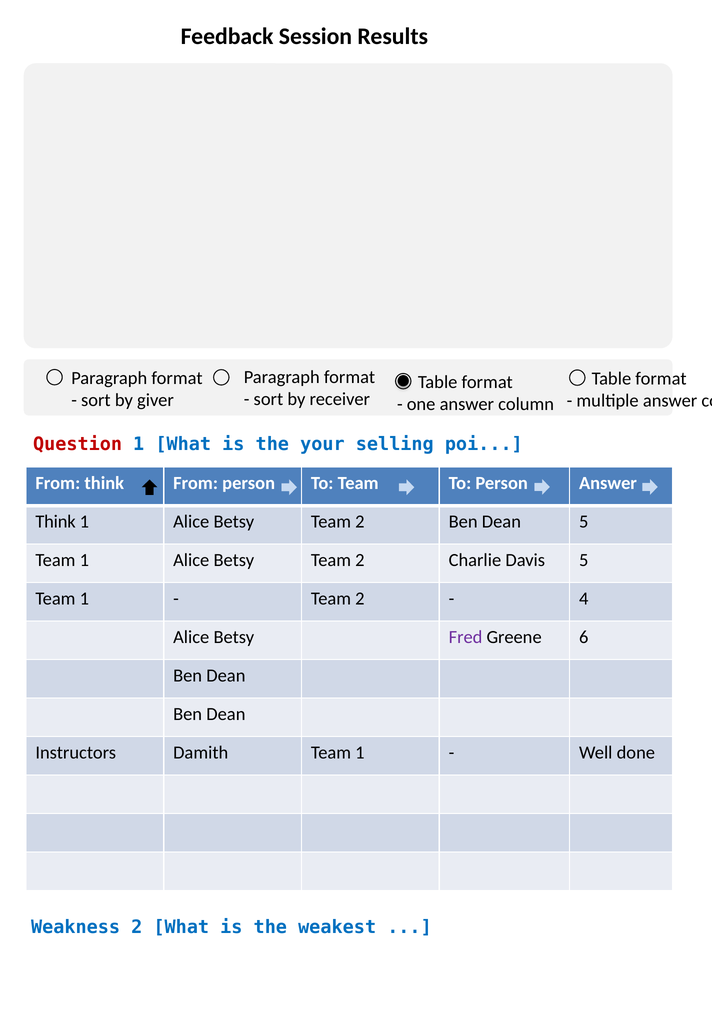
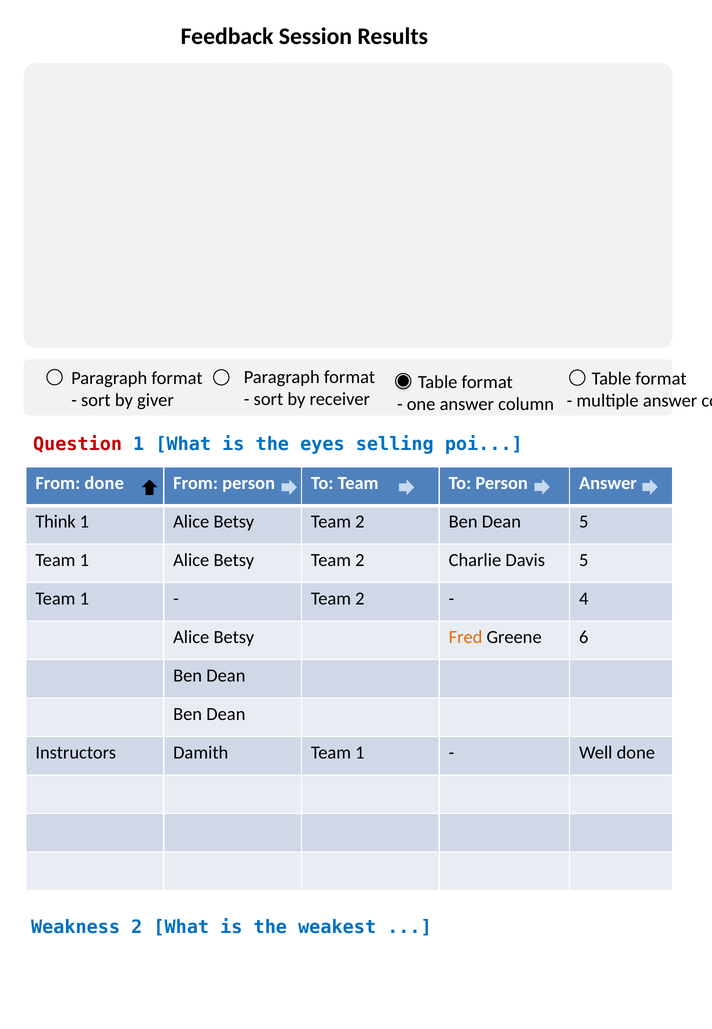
your: your -> eyes
From think: think -> done
Fred colour: purple -> orange
